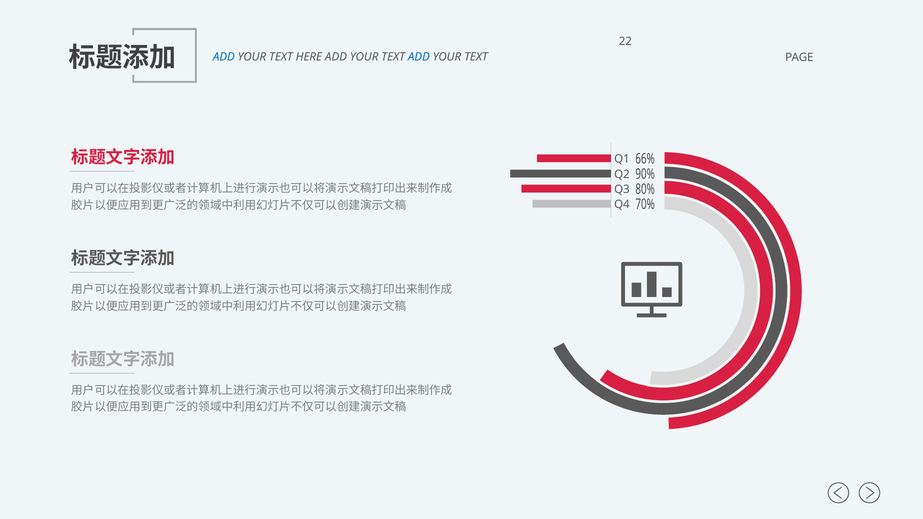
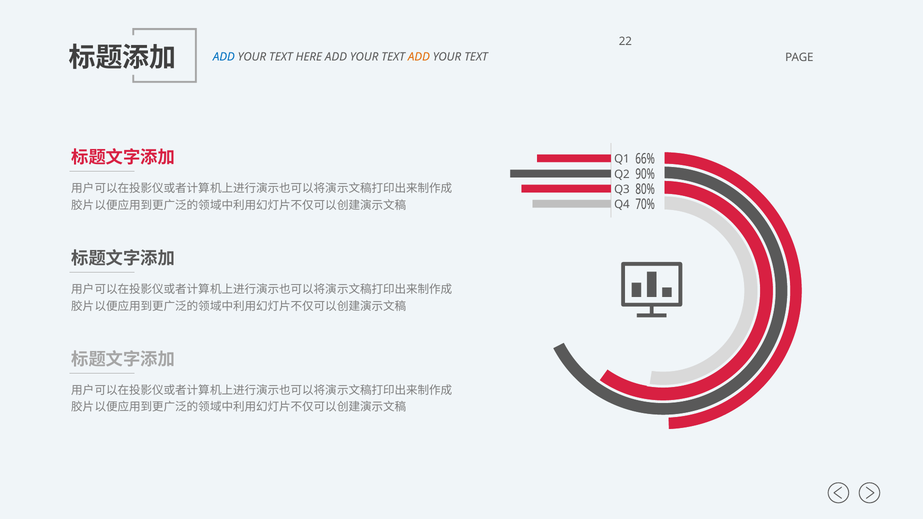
ADD at (419, 57) colour: blue -> orange
